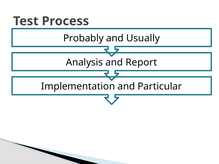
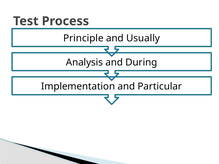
Probably: Probably -> Principle
Report: Report -> During
